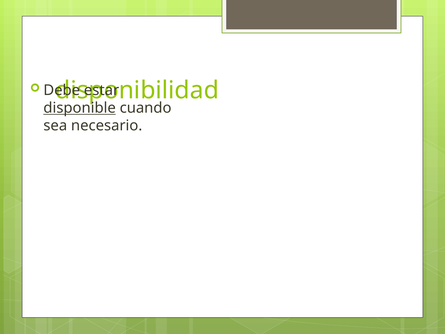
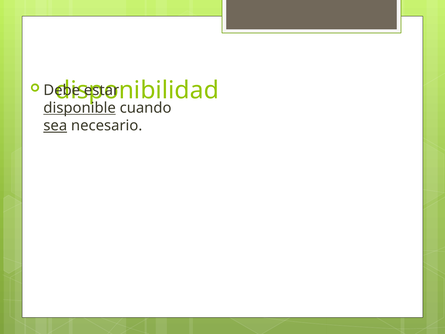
sea underline: none -> present
